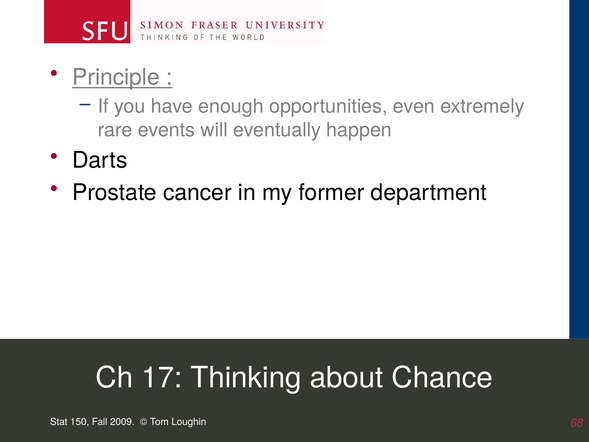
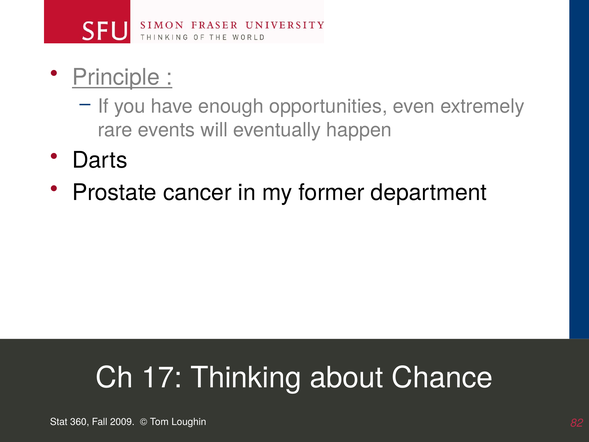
150: 150 -> 360
68: 68 -> 82
